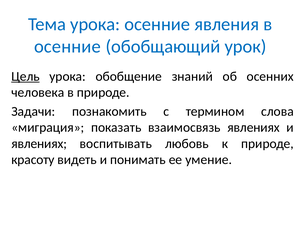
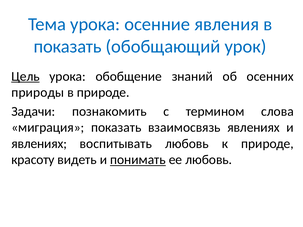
осенние at (67, 47): осенние -> показать
человека: человека -> природы
понимать underline: none -> present
ее умение: умение -> любовь
